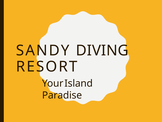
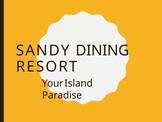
DIVING: DIVING -> DINING
